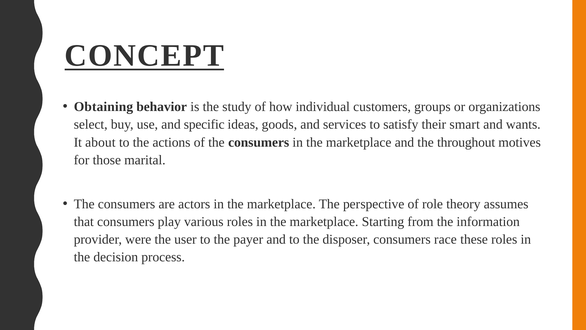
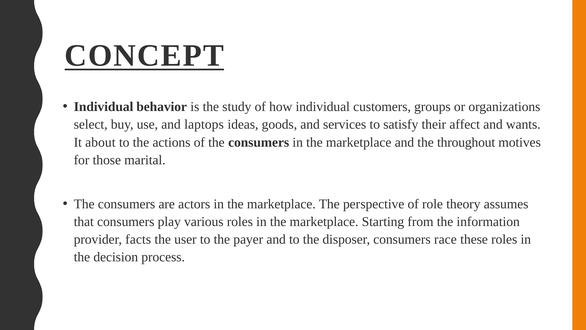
Obtaining at (103, 107): Obtaining -> Individual
specific: specific -> laptops
smart: smart -> affect
were: were -> facts
